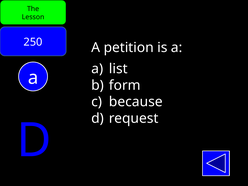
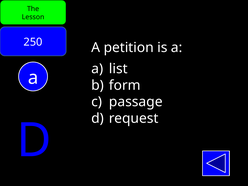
because: because -> passage
